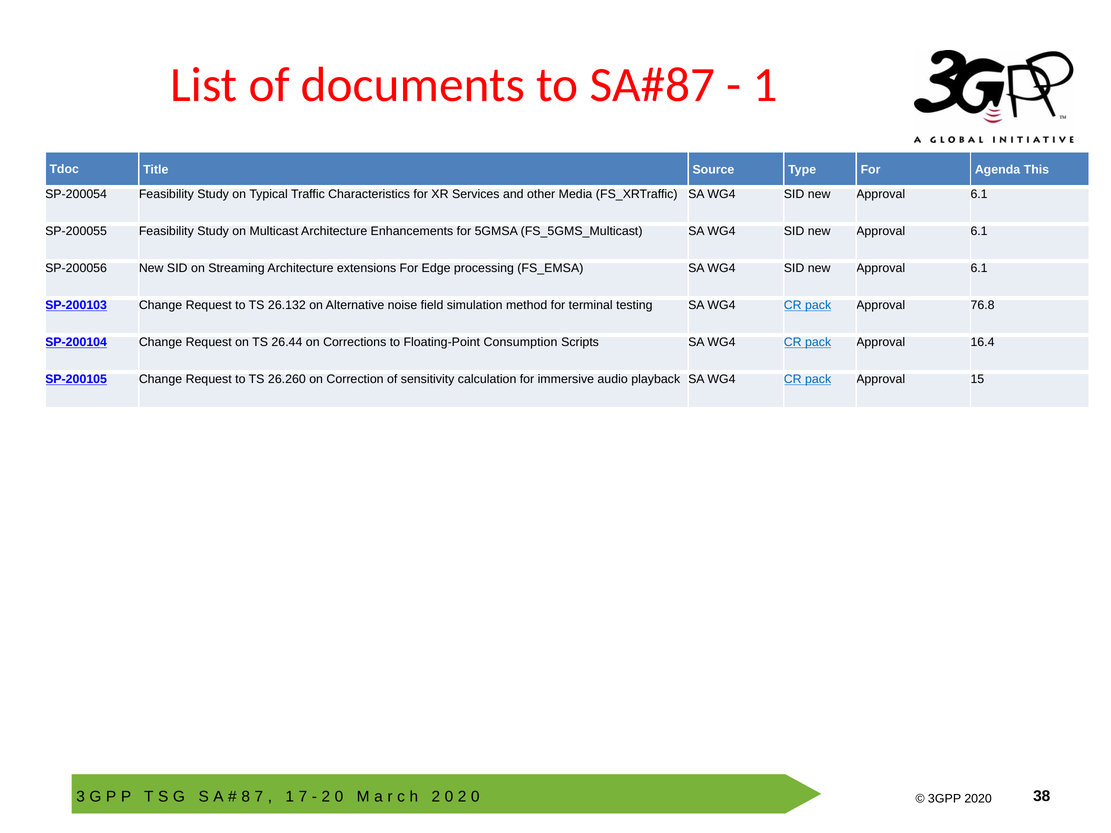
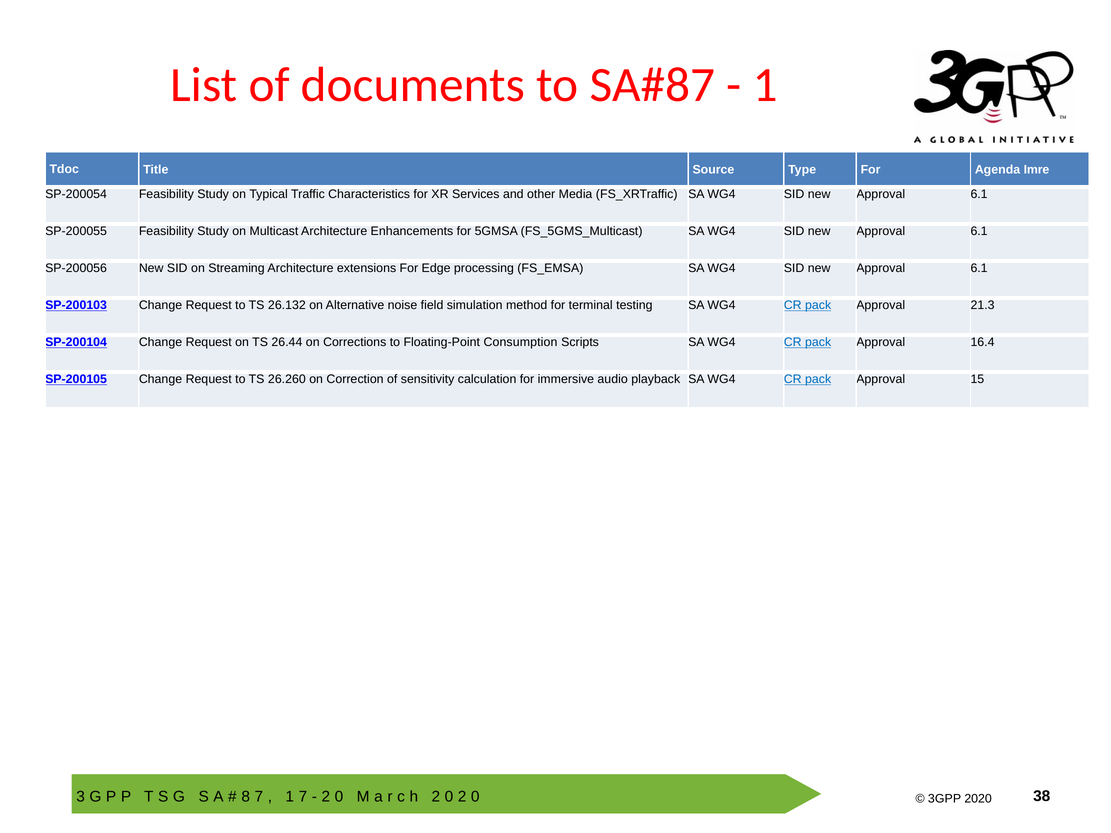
This: This -> Imre
76.8: 76.8 -> 21.3
